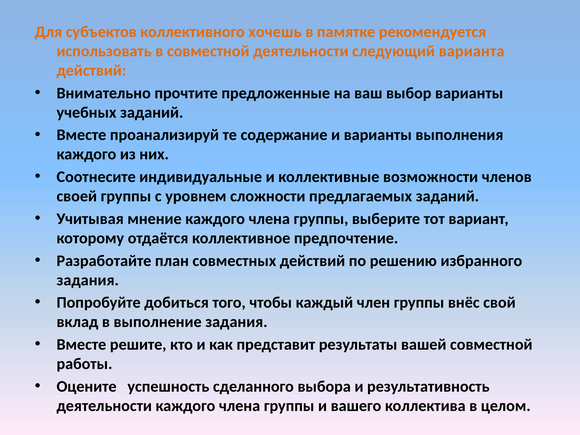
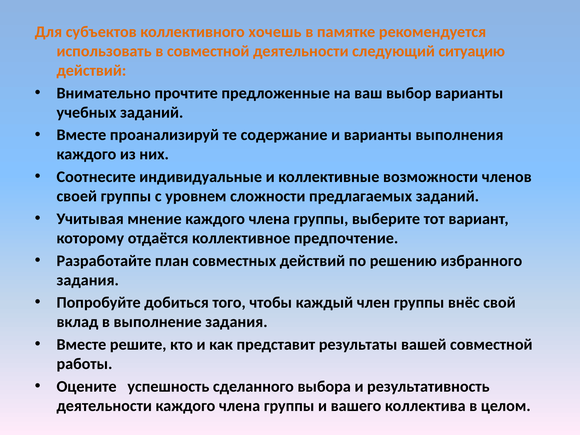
варианта: варианта -> ситуацию
